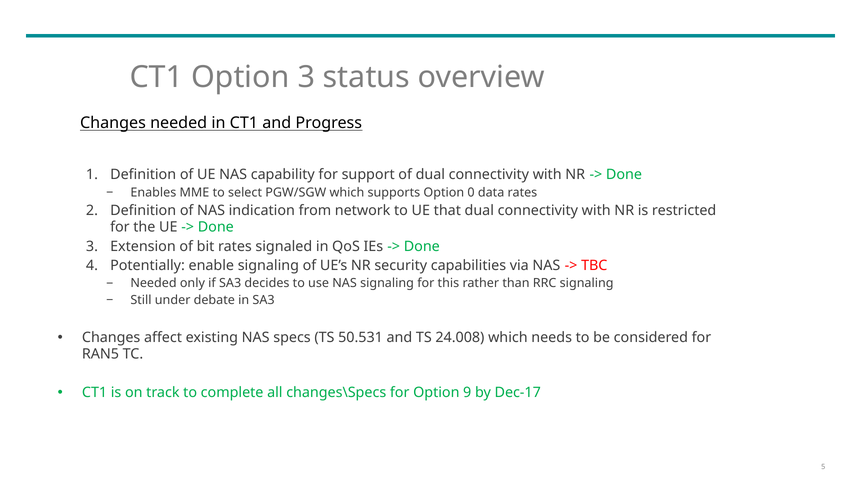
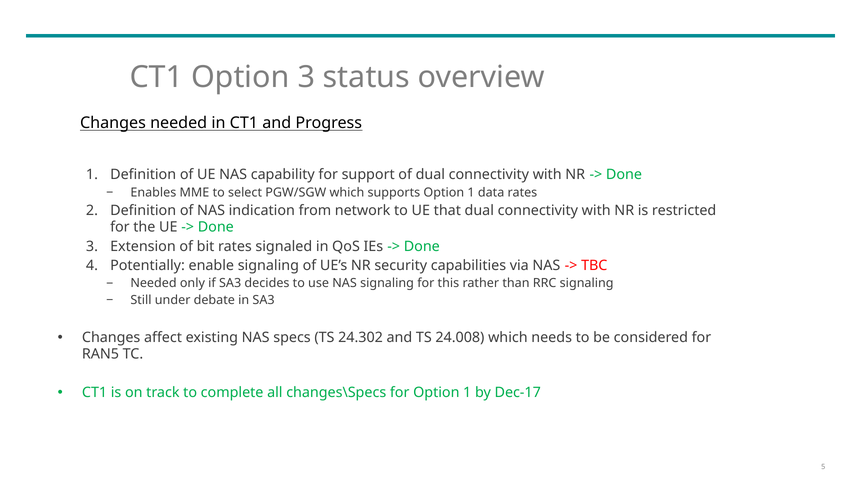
supports Option 0: 0 -> 1
50.531: 50.531 -> 24.302
for Option 9: 9 -> 1
